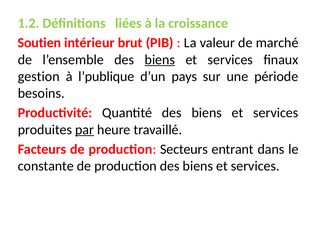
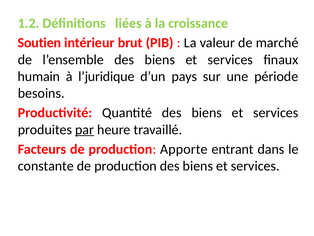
biens at (160, 60) underline: present -> none
gestion: gestion -> humain
l’publique: l’publique -> l’juridique
Secteurs: Secteurs -> Apporte
